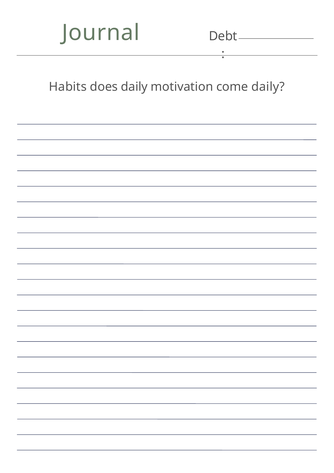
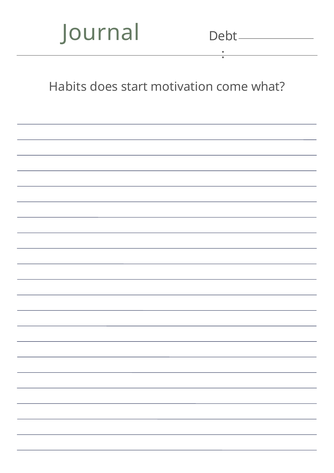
does daily: daily -> start
come daily: daily -> what
